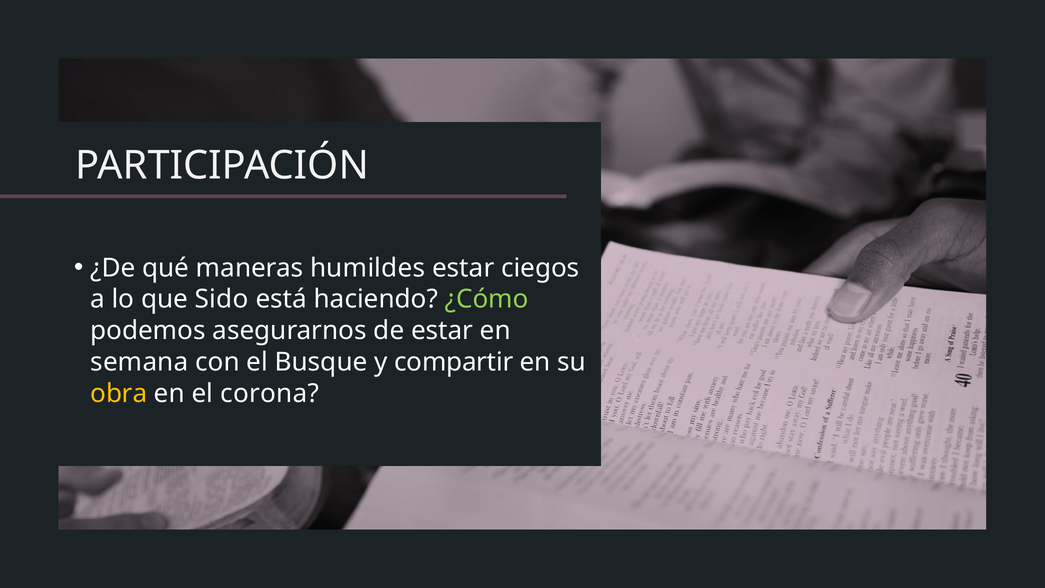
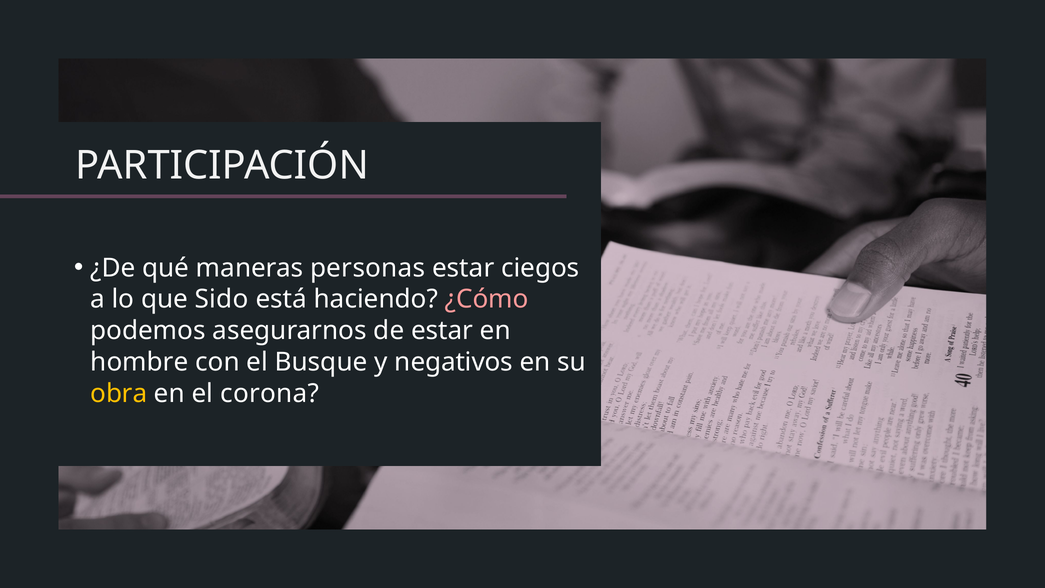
humildes: humildes -> personas
¿Cómo colour: light green -> pink
semana: semana -> hombre
compartir: compartir -> negativos
